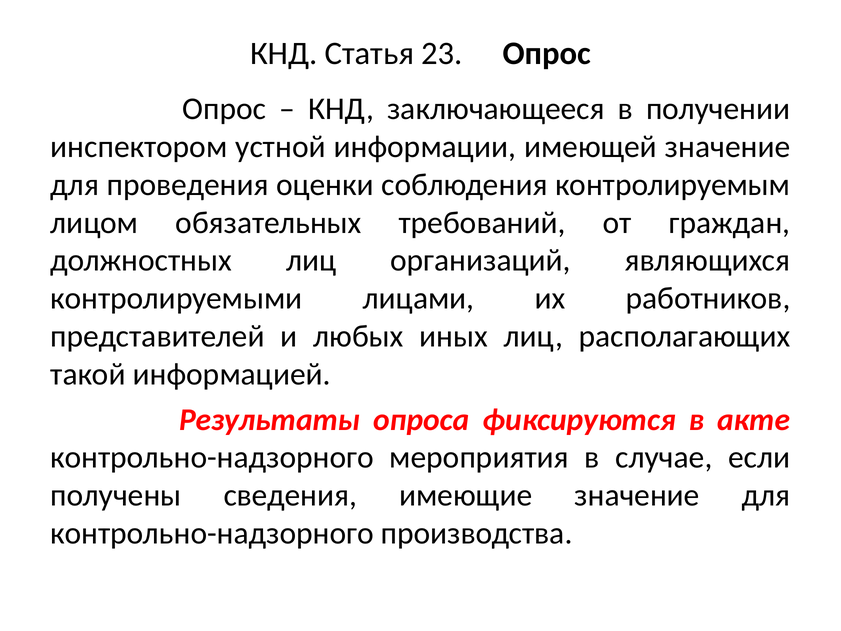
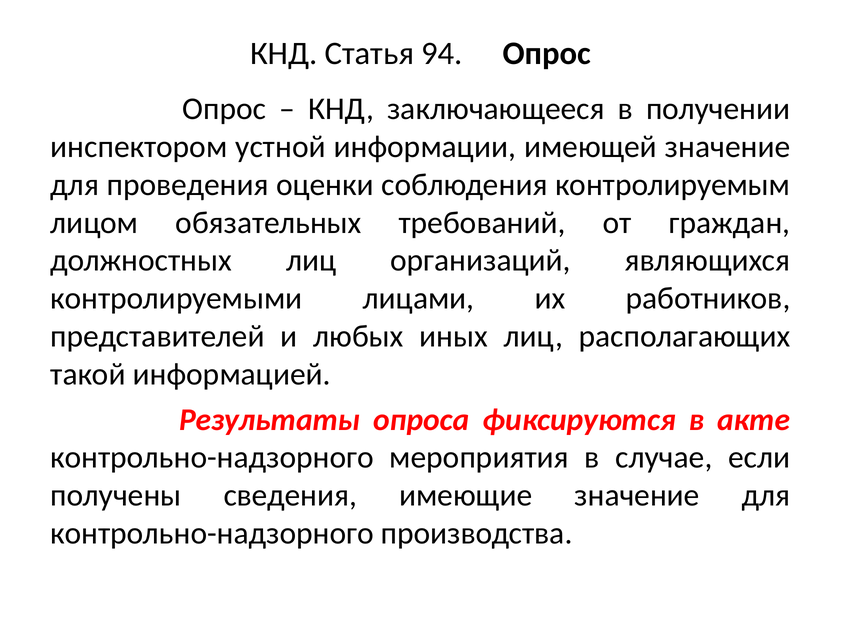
23: 23 -> 94
